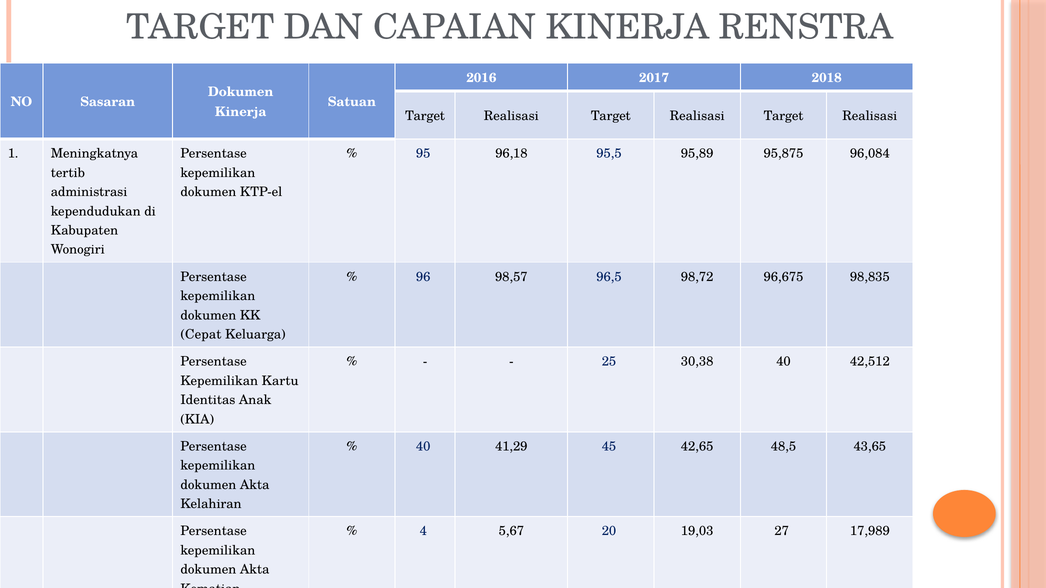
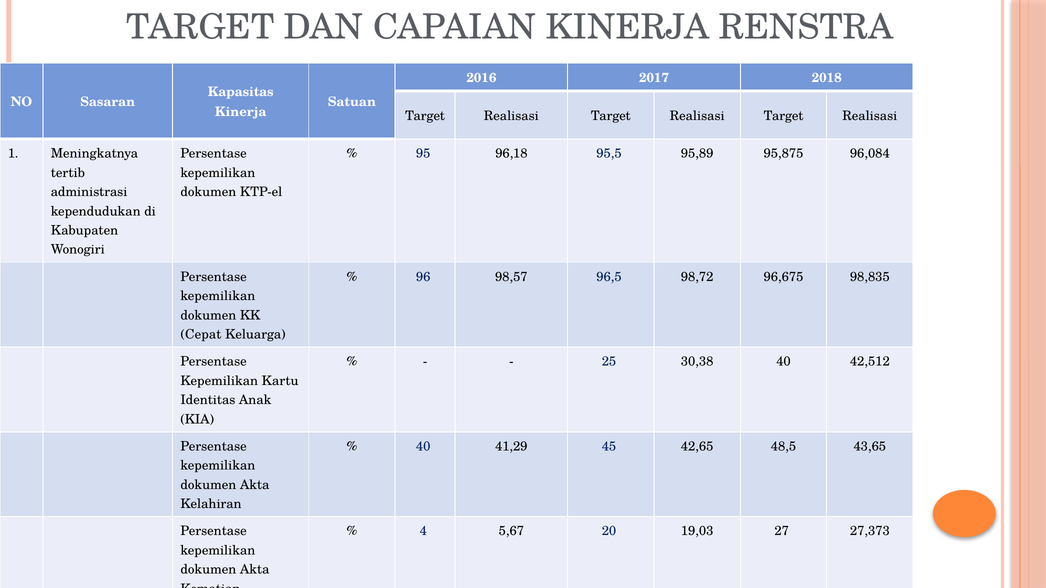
Dokumen at (241, 92): Dokumen -> Kapasitas
17,989: 17,989 -> 27,373
